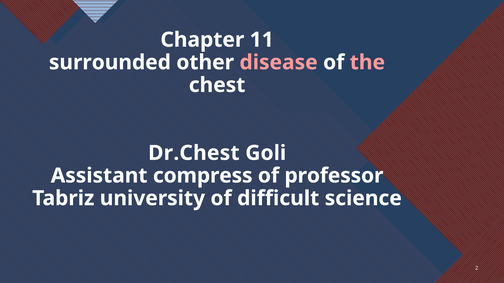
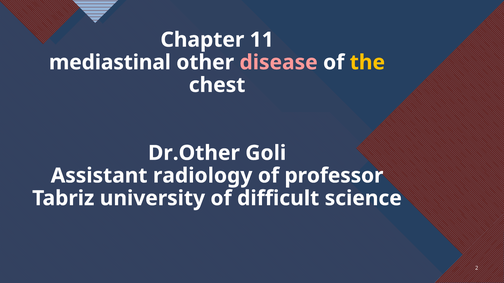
surrounded: surrounded -> mediastinal
the colour: pink -> yellow
Dr.Chest: Dr.Chest -> Dr.Other
compress: compress -> radiology
